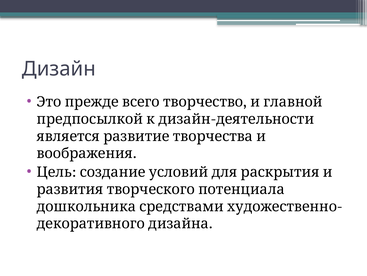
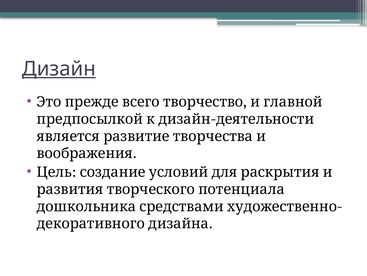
Дизайн underline: none -> present
